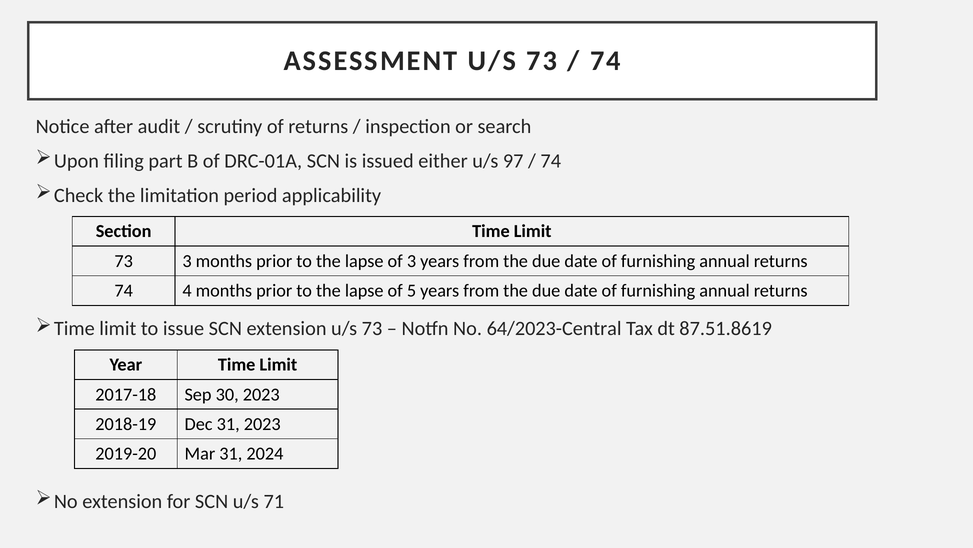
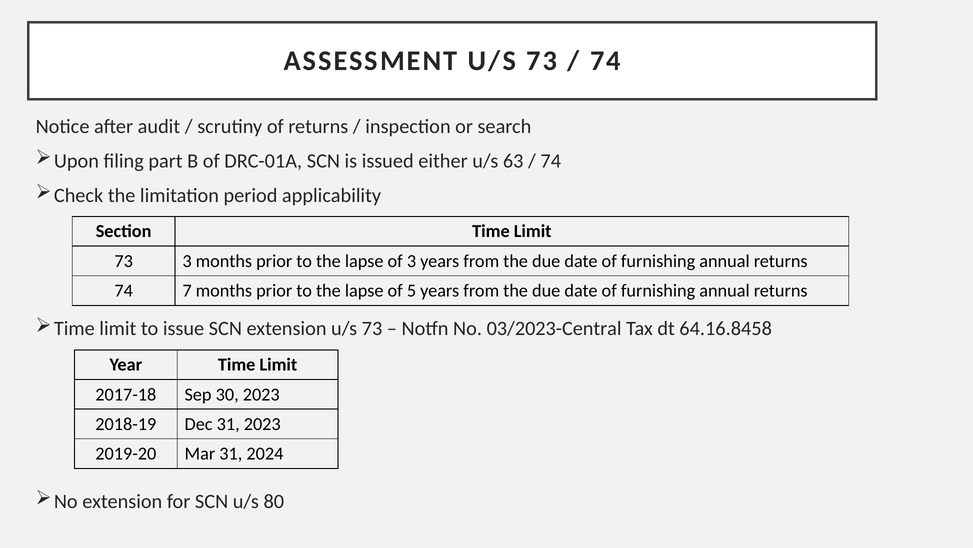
97: 97 -> 63
4: 4 -> 7
64/2023-Central: 64/2023-Central -> 03/2023-Central
87.51.8619: 87.51.8619 -> 64.16.8458
71: 71 -> 80
